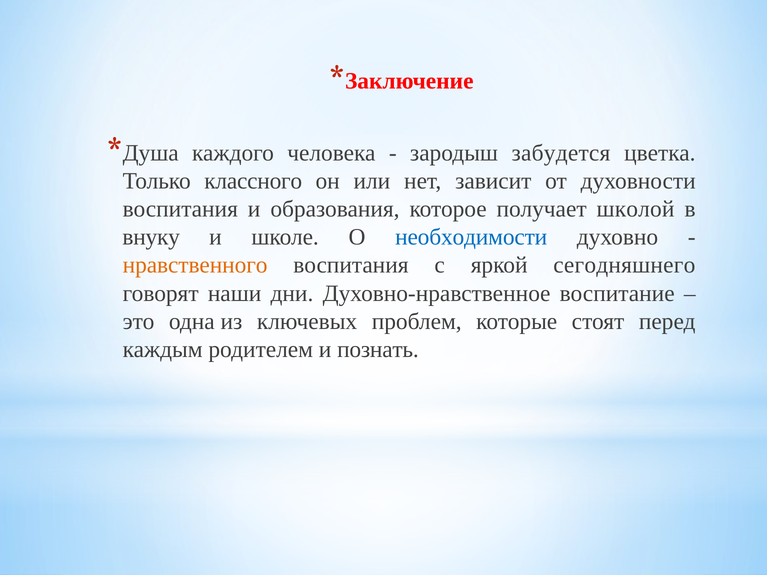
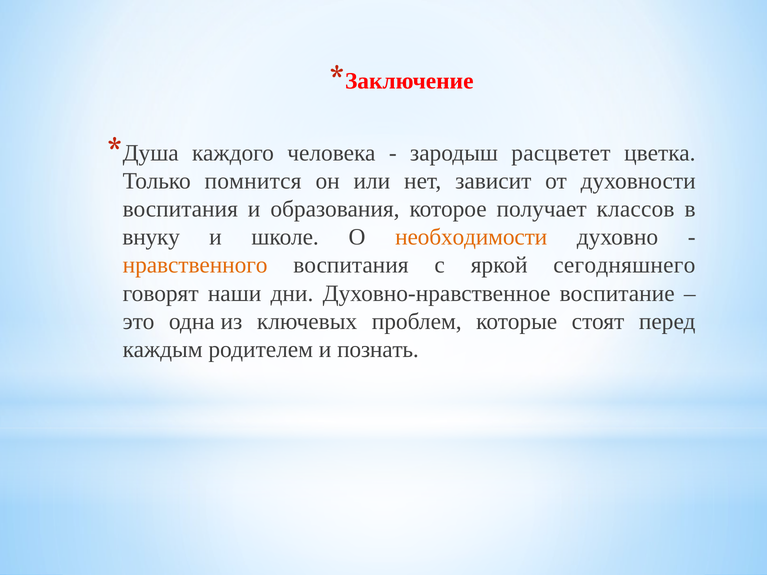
забудется: забудется -> расцветет
классного: классного -> помнится
школой: школой -> классов
необходимости colour: blue -> orange
